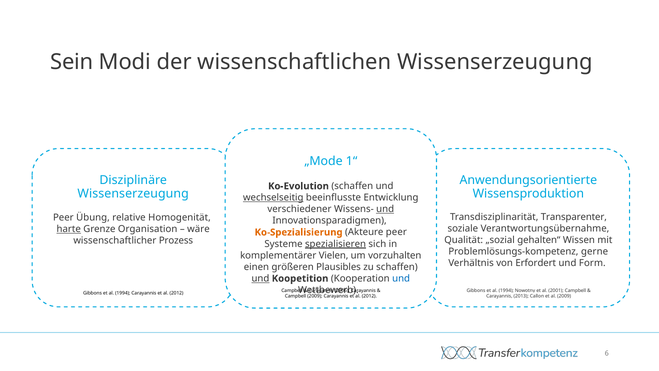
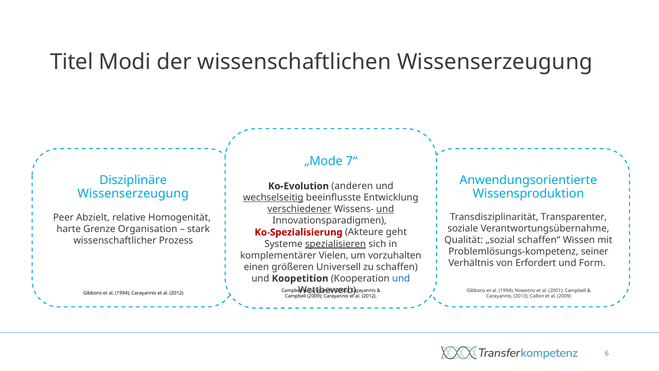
Sein: Sein -> Titel
1“: 1“ -> 7“
Ko-Evolution schaffen: schaffen -> anderen
verschiedener underline: none -> present
Übung: Übung -> Abzielt
harte underline: present -> none
wäre: wäre -> stark
Ko-Spezialisierung colour: orange -> red
Akteure peer: peer -> geht
gehalten“: gehalten“ -> schaffen“
gerne: gerne -> seiner
Plausibles: Plausibles -> Universell
und at (260, 278) underline: present -> none
